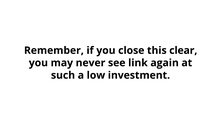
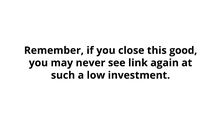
clear: clear -> good
